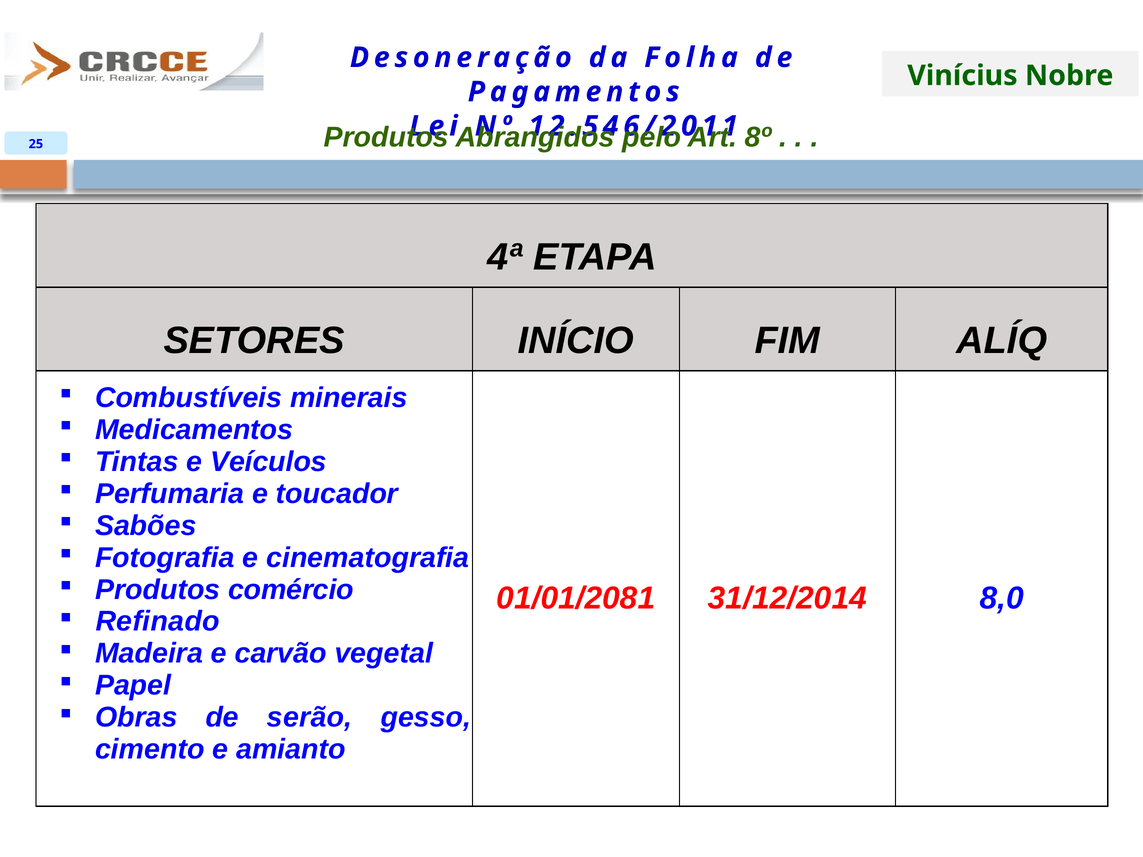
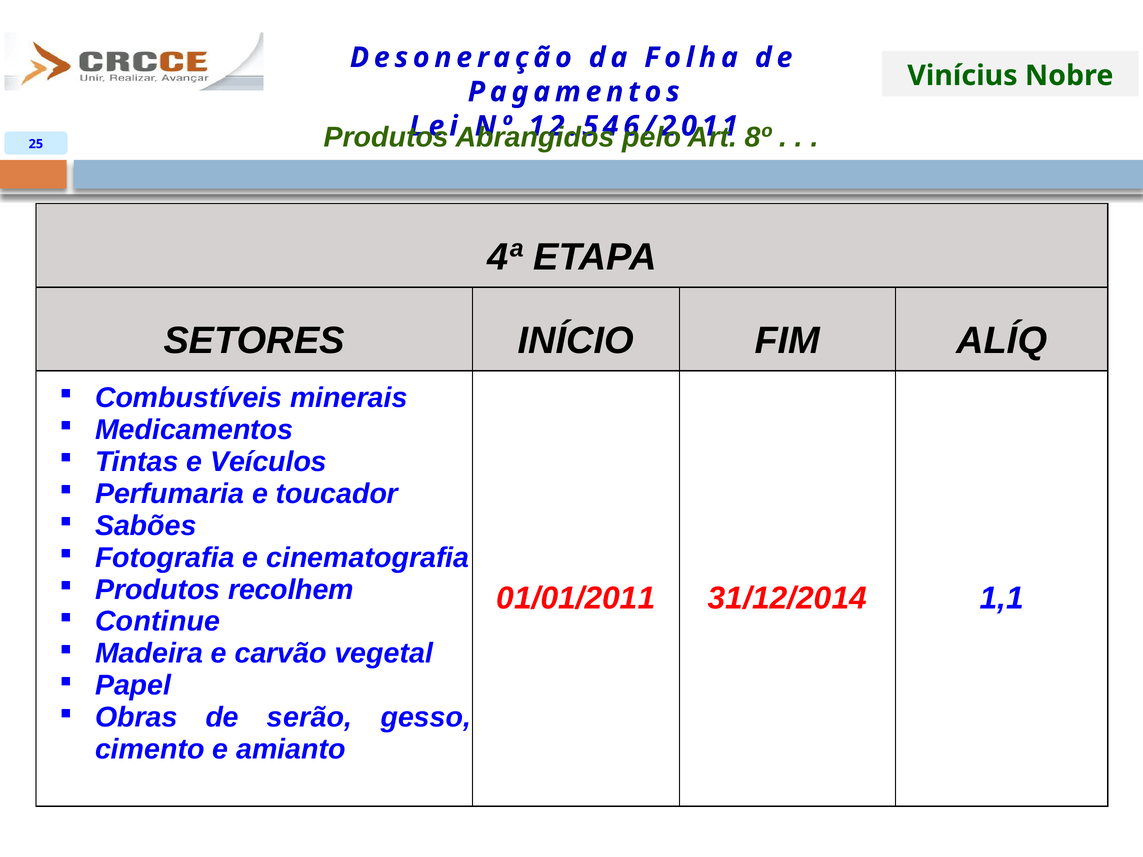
comércio: comércio -> recolhem
01/01/2081: 01/01/2081 -> 01/01/2011
8,0: 8,0 -> 1,1
Refinado: Refinado -> Continue
